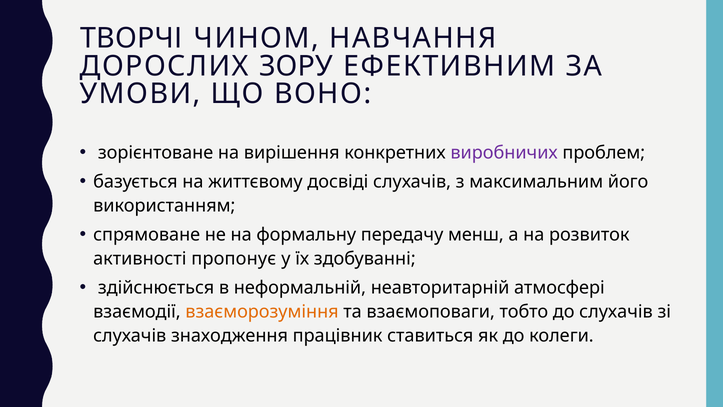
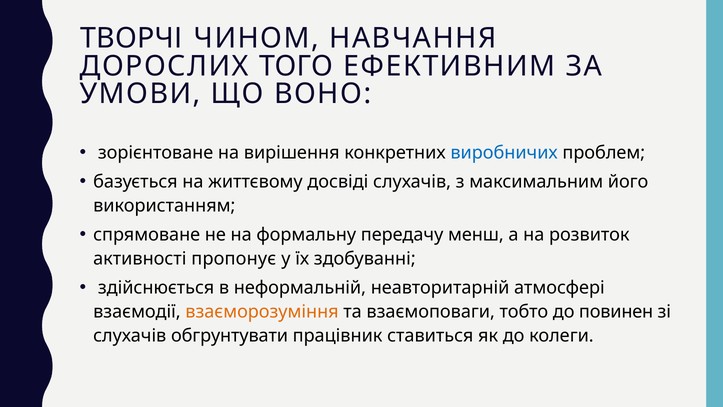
ЗОРУ: ЗОРУ -> ТОГО
виробничих colour: purple -> blue
до слухачів: слухачів -> повинен
знаходження: знаходження -> обгрунтувати
